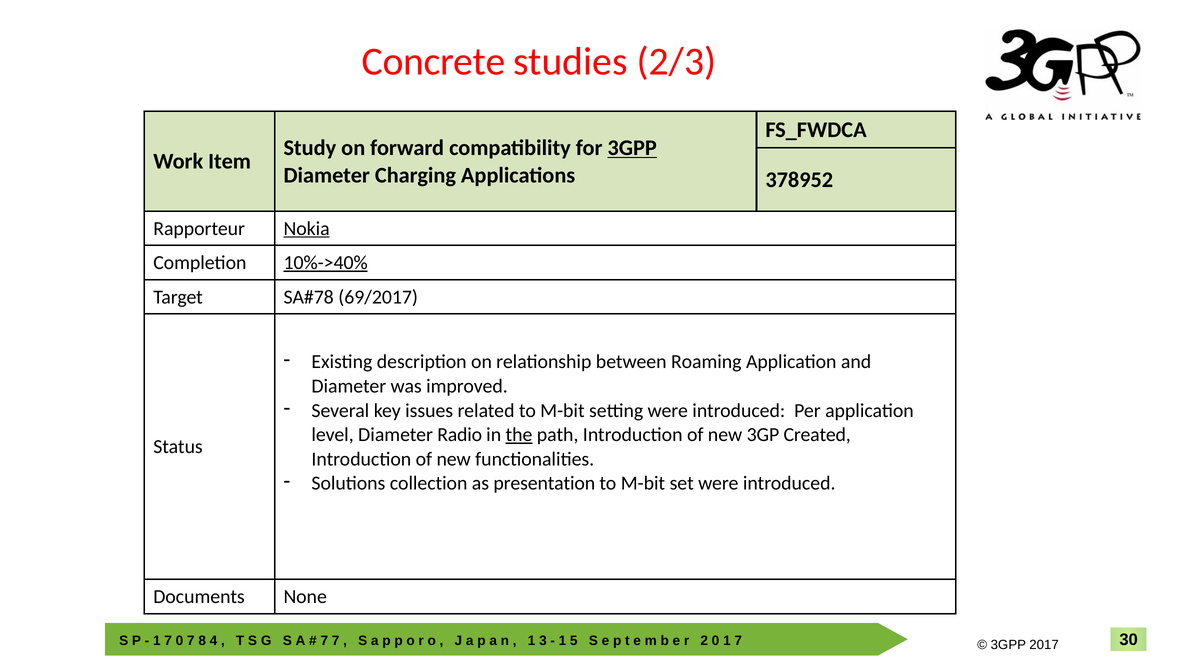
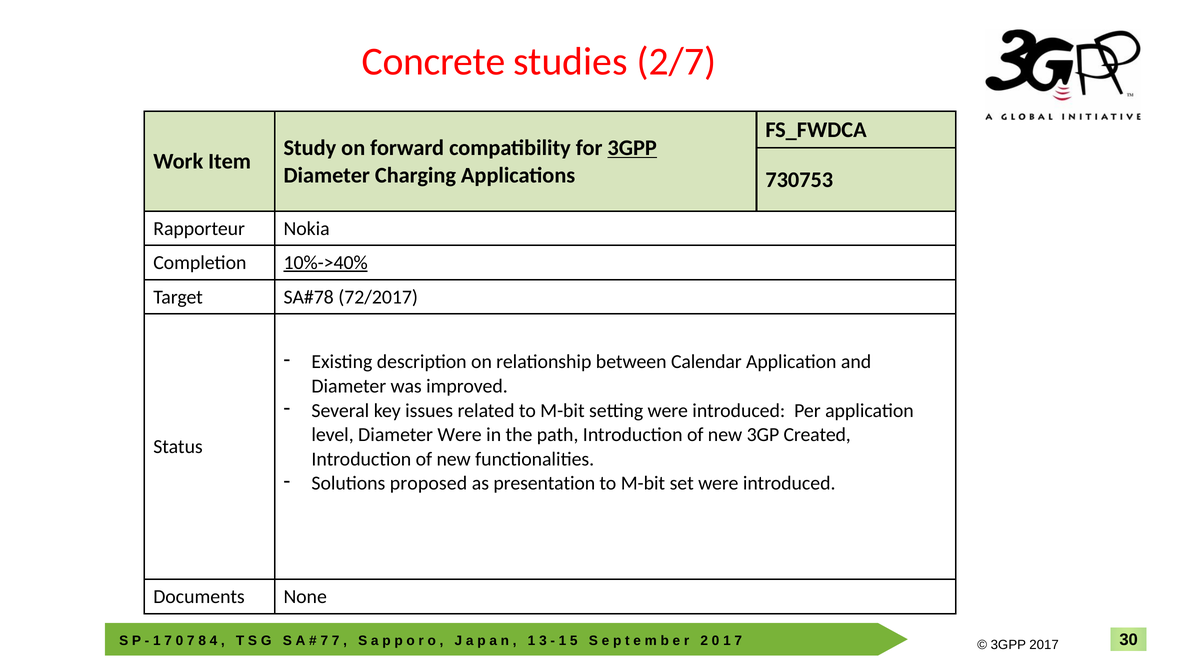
2/3: 2/3 -> 2/7
378952: 378952 -> 730753
Nokia underline: present -> none
69/2017: 69/2017 -> 72/2017
Roaming: Roaming -> Calendar
Diameter Radio: Radio -> Were
the underline: present -> none
collection: collection -> proposed
